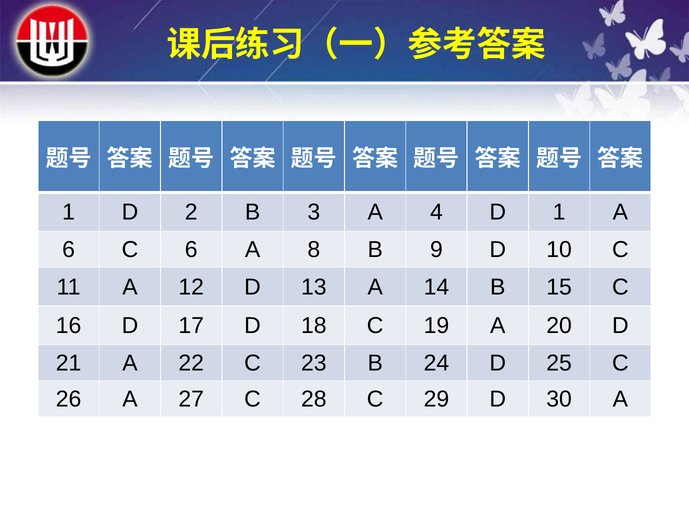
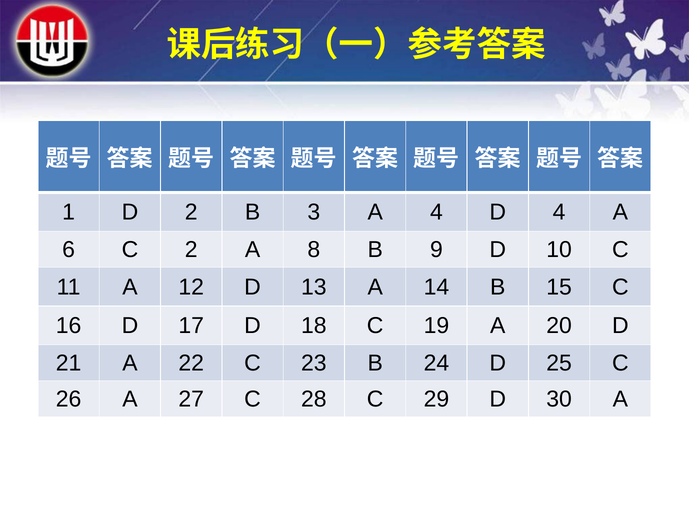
D 1: 1 -> 4
C 6: 6 -> 2
